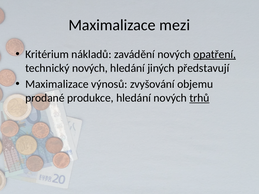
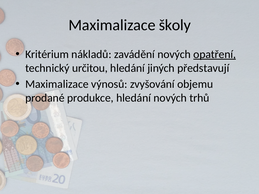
mezi: mezi -> školy
technický nových: nových -> určitou
trhů underline: present -> none
